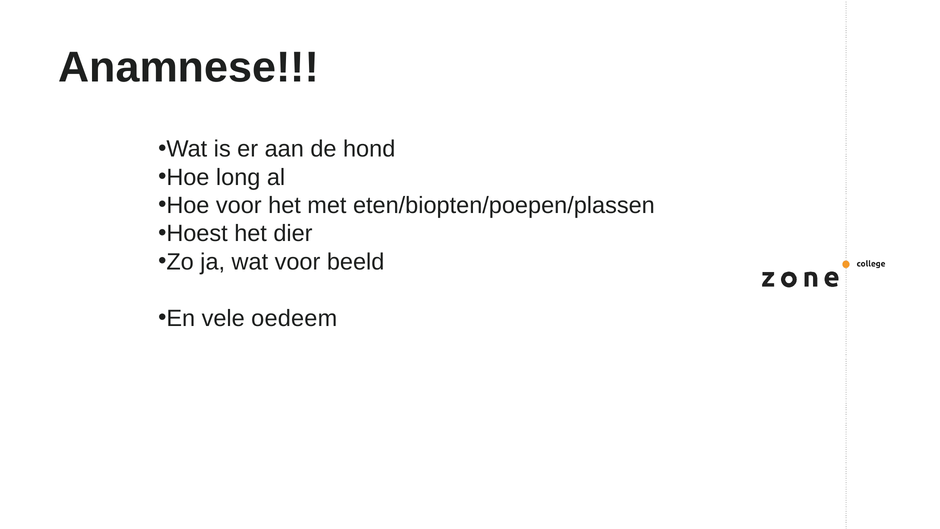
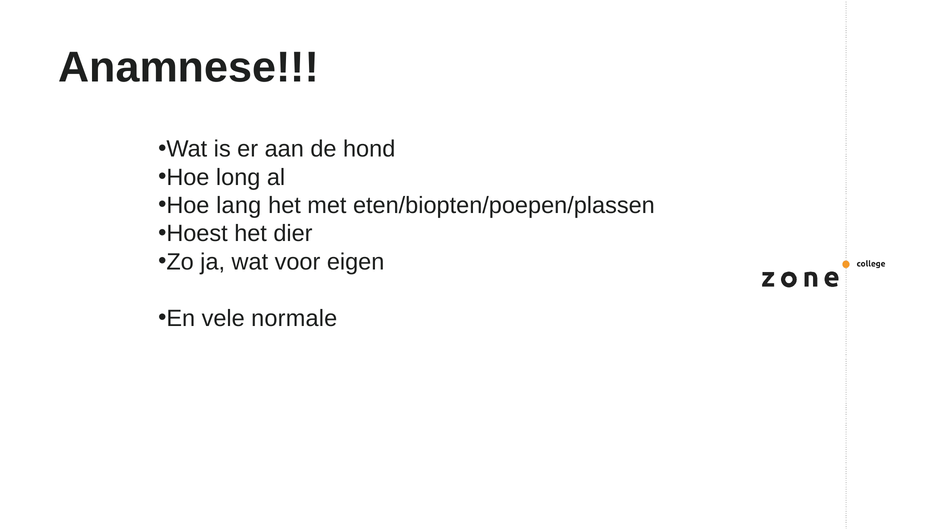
Hoe voor: voor -> lang
beeld: beeld -> eigen
oedeem: oedeem -> normale
